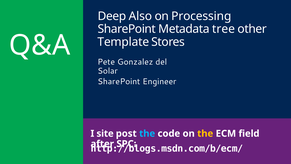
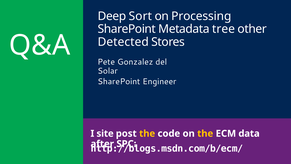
Also: Also -> Sort
Template: Template -> Detected
the at (147, 133) colour: light blue -> yellow
field: field -> data
